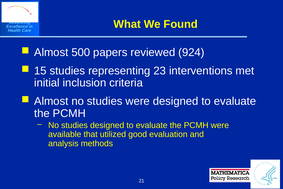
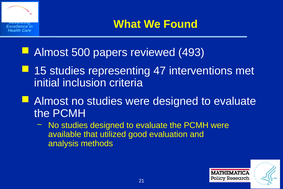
924: 924 -> 493
23: 23 -> 47
